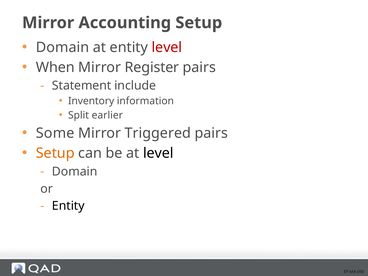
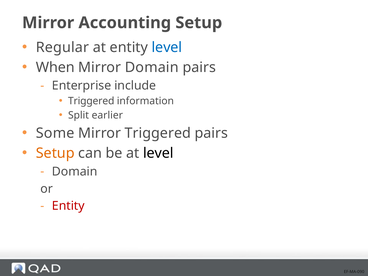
Domain at (63, 47): Domain -> Regular
level at (167, 47) colour: red -> blue
Mirror Register: Register -> Domain
Statement: Statement -> Enterprise
Inventory at (91, 101): Inventory -> Triggered
Entity at (68, 206) colour: black -> red
